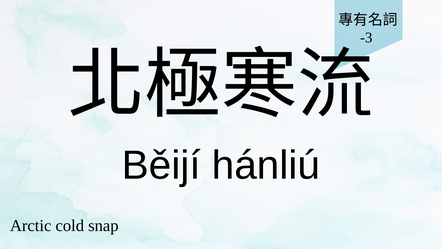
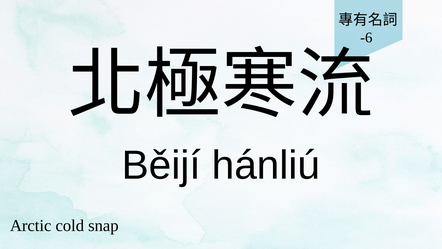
-3: -3 -> -6
